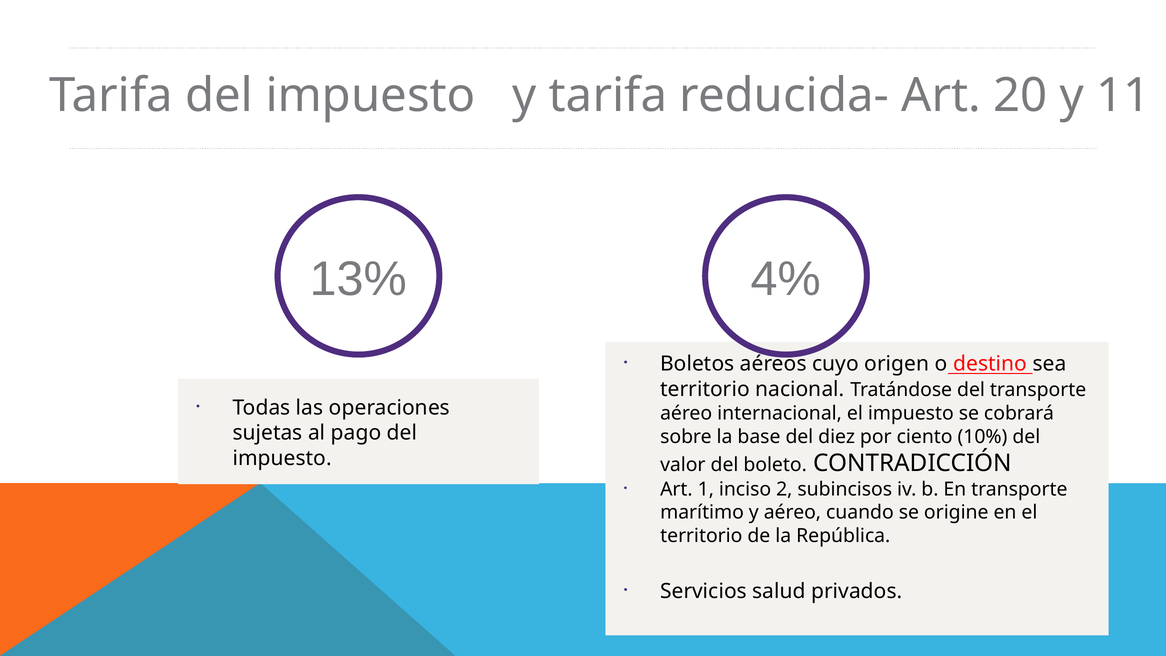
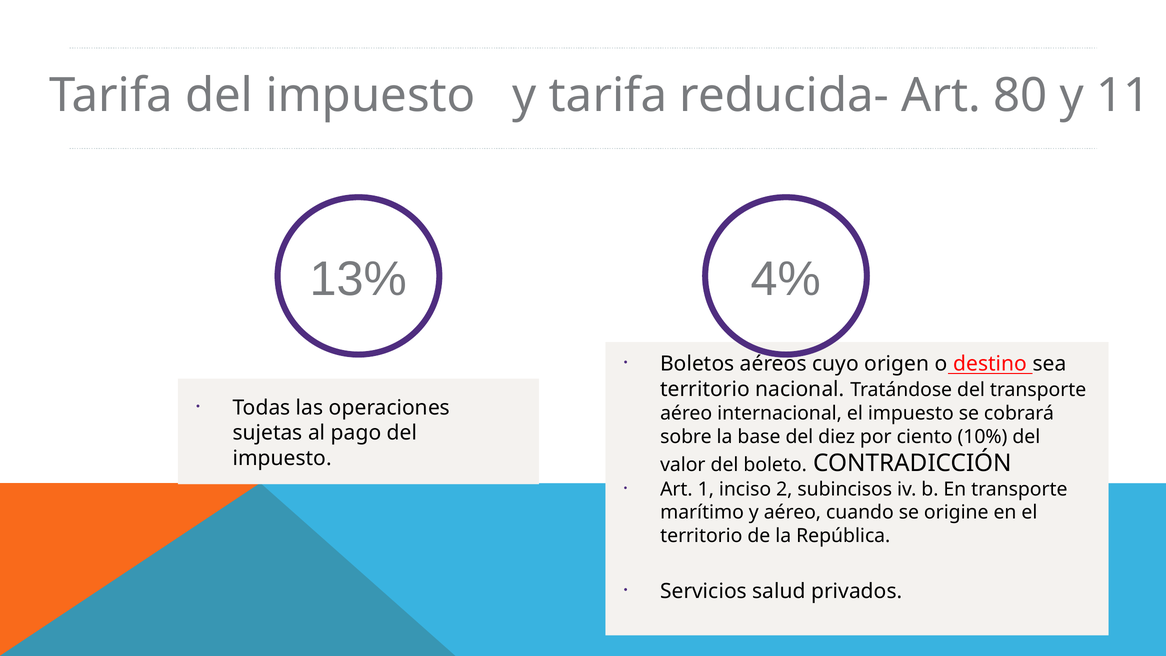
20: 20 -> 80
